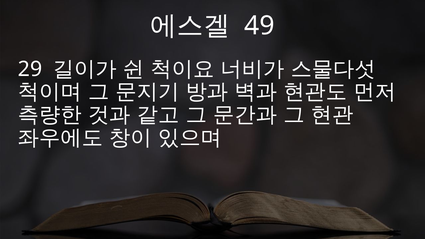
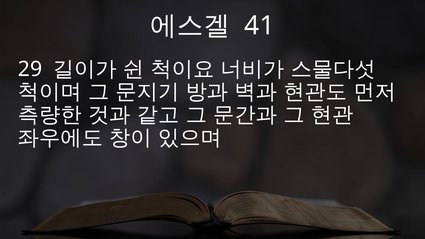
49: 49 -> 41
